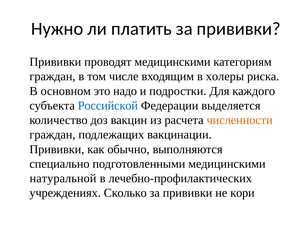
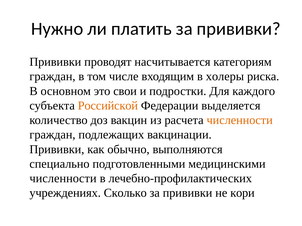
проводят медицинскими: медицинскими -> насчитывается
надо: надо -> свои
Российской colour: blue -> orange
натуральной at (63, 179): натуральной -> численности
